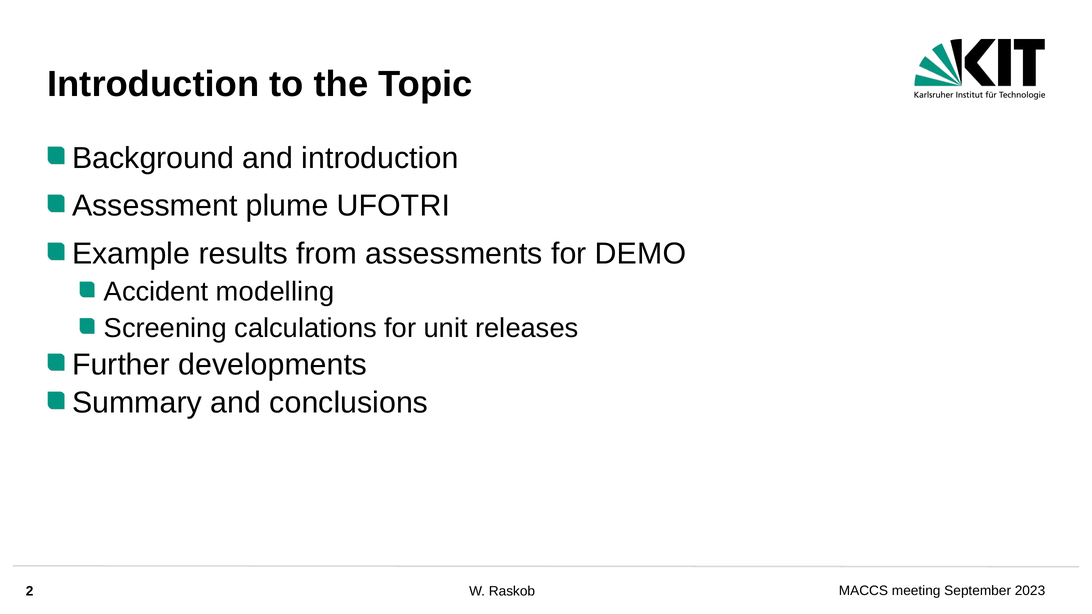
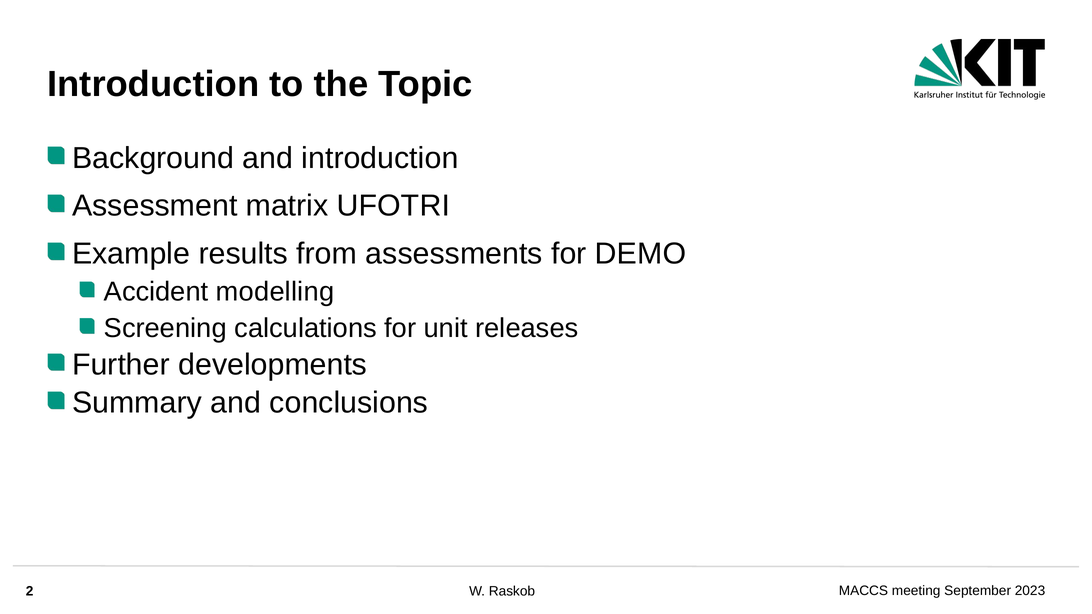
plume: plume -> matrix
